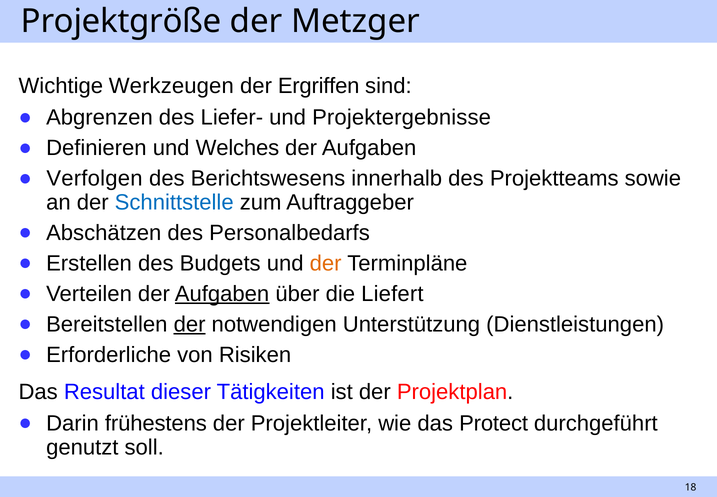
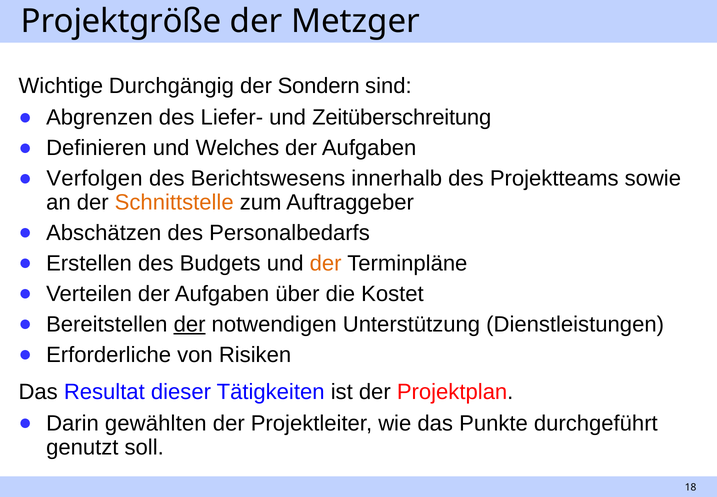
Werkzeugen: Werkzeugen -> Durchgängig
Ergriffen: Ergriffen -> Sondern
Projektergebnisse: Projektergebnisse -> Zeitüberschreitung
Schnittstelle colour: blue -> orange
Aufgaben at (222, 294) underline: present -> none
Liefert: Liefert -> Kostet
frühestens: frühestens -> gewählten
Protect: Protect -> Punkte
